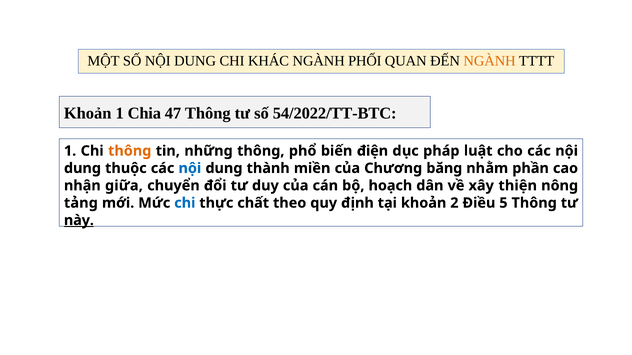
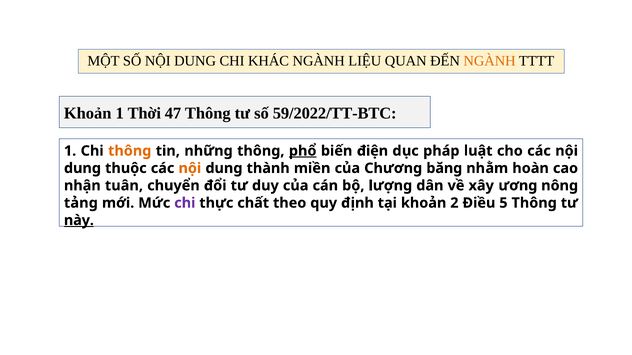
PHỐI: PHỐI -> LIỆU
Chia: Chia -> Thời
54/2022/TT-BTC: 54/2022/TT-BTC -> 59/2022/TT-BTC
phổ underline: none -> present
nội at (190, 168) colour: blue -> orange
phần: phần -> hoàn
giữa: giữa -> tuân
hoạch: hoạch -> lượng
thiện: thiện -> ương
chi at (185, 203) colour: blue -> purple
